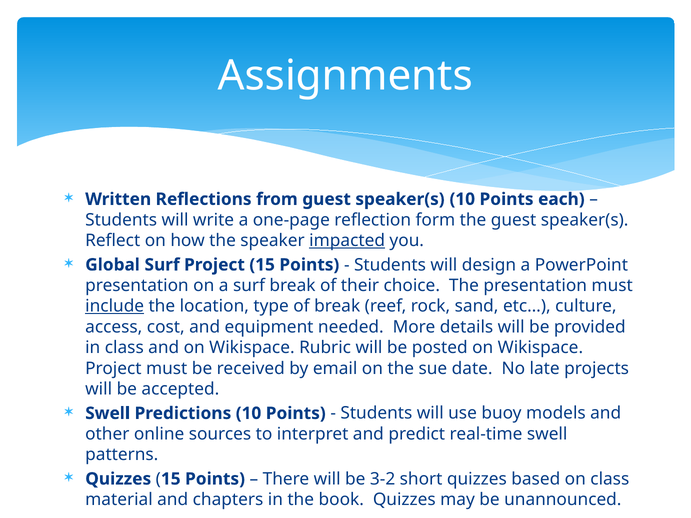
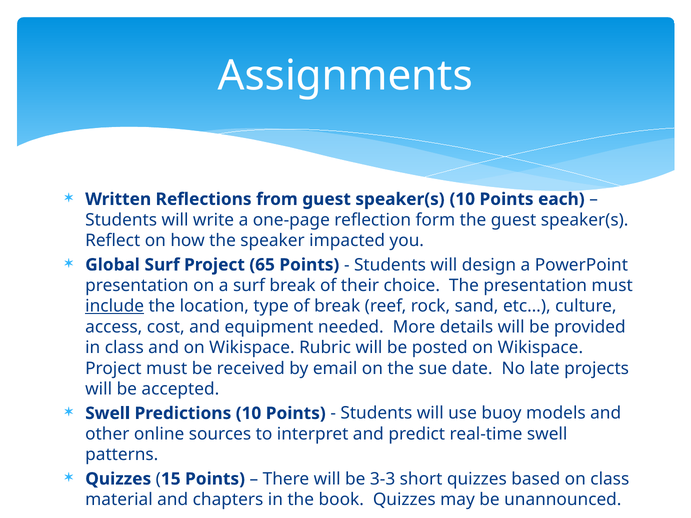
impacted underline: present -> none
Project 15: 15 -> 65
3-2: 3-2 -> 3-3
